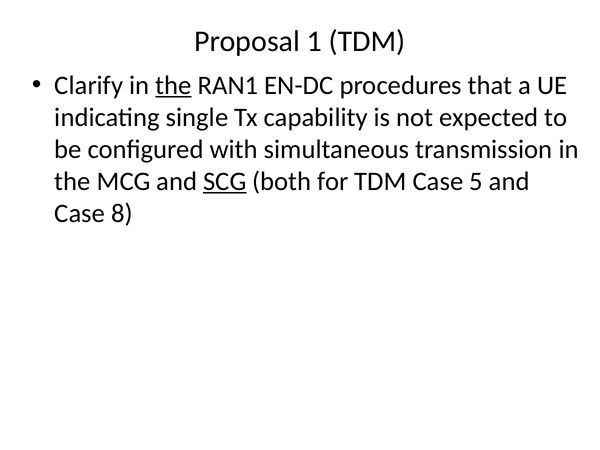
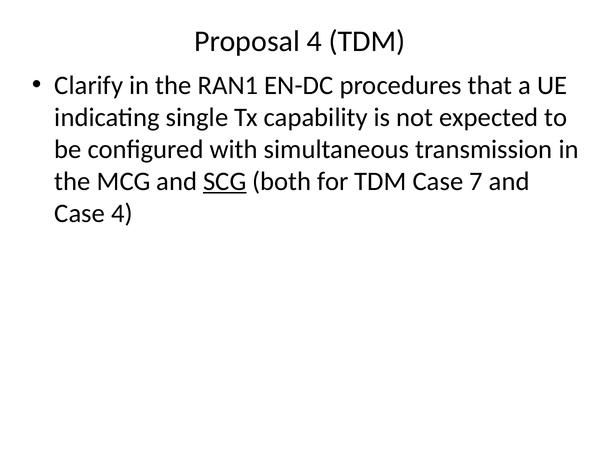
Proposal 1: 1 -> 4
the at (174, 85) underline: present -> none
5: 5 -> 7
Case 8: 8 -> 4
